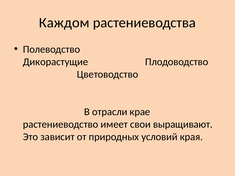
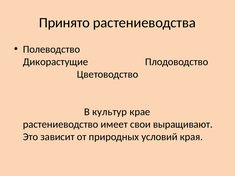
Каждом: Каждом -> Принято
отрасли: отрасли -> культур
